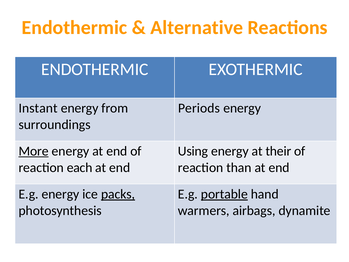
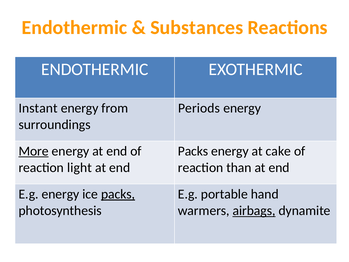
Alternative: Alternative -> Substances
Using at (193, 151): Using -> Packs
their: their -> cake
each: each -> light
portable underline: present -> none
airbags underline: none -> present
